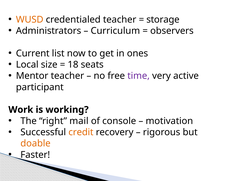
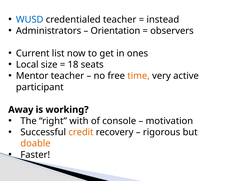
WUSD colour: orange -> blue
storage: storage -> instead
Curriculum: Curriculum -> Orientation
time colour: purple -> orange
Work: Work -> Away
mail: mail -> with
